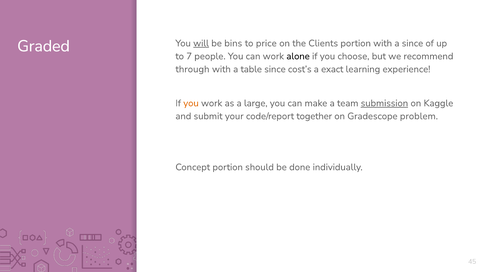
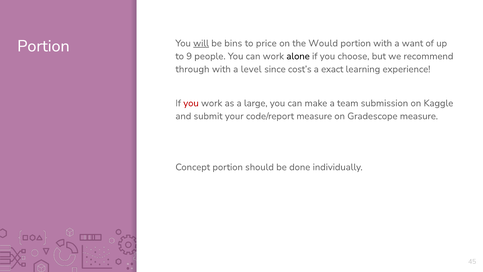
Graded at (44, 46): Graded -> Portion
Clients: Clients -> Would
a since: since -> want
7: 7 -> 9
table: table -> level
you at (191, 103) colour: orange -> red
submission underline: present -> none
code/report together: together -> measure
Gradescope problem: problem -> measure
